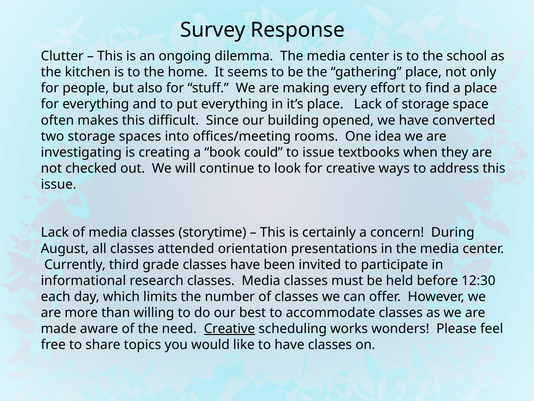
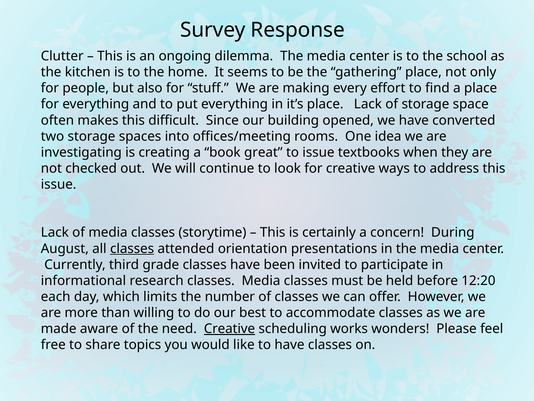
could: could -> great
classes at (132, 248) underline: none -> present
12:30: 12:30 -> 12:20
